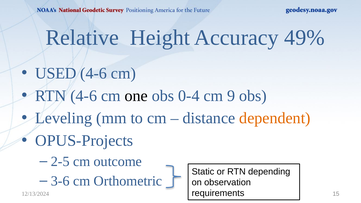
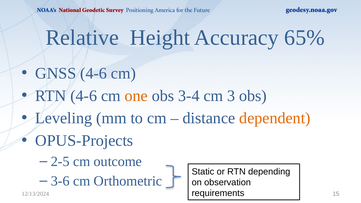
49%: 49% -> 65%
USED: USED -> GNSS
one colour: black -> orange
0-4: 0-4 -> 3-4
9: 9 -> 3
